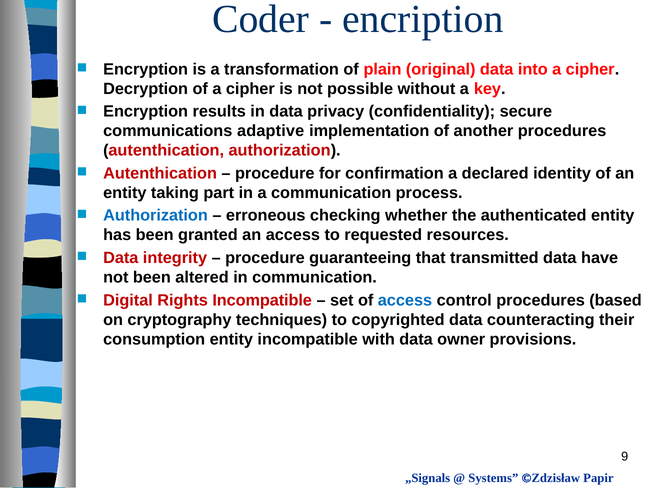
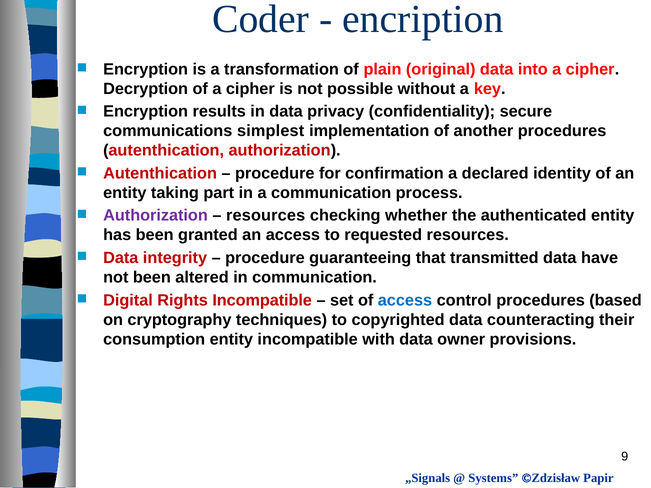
adaptive: adaptive -> simplest
Authorization at (156, 216) colour: blue -> purple
erroneous at (266, 216): erroneous -> resources
